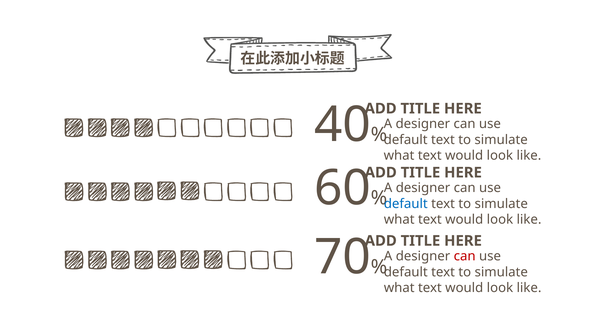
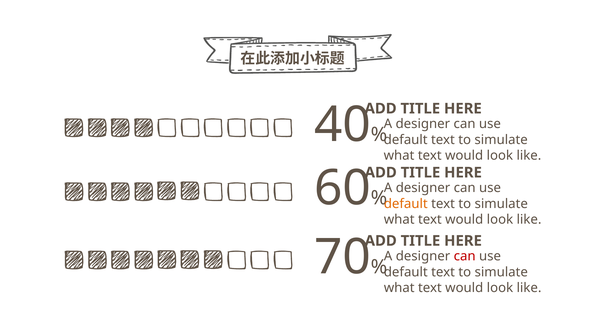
default at (406, 204) colour: blue -> orange
